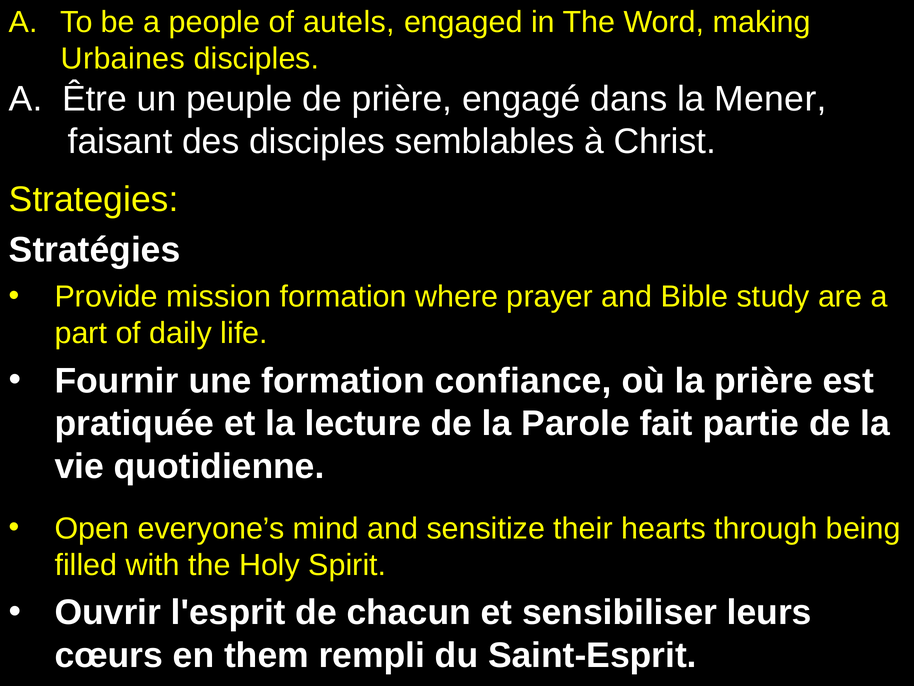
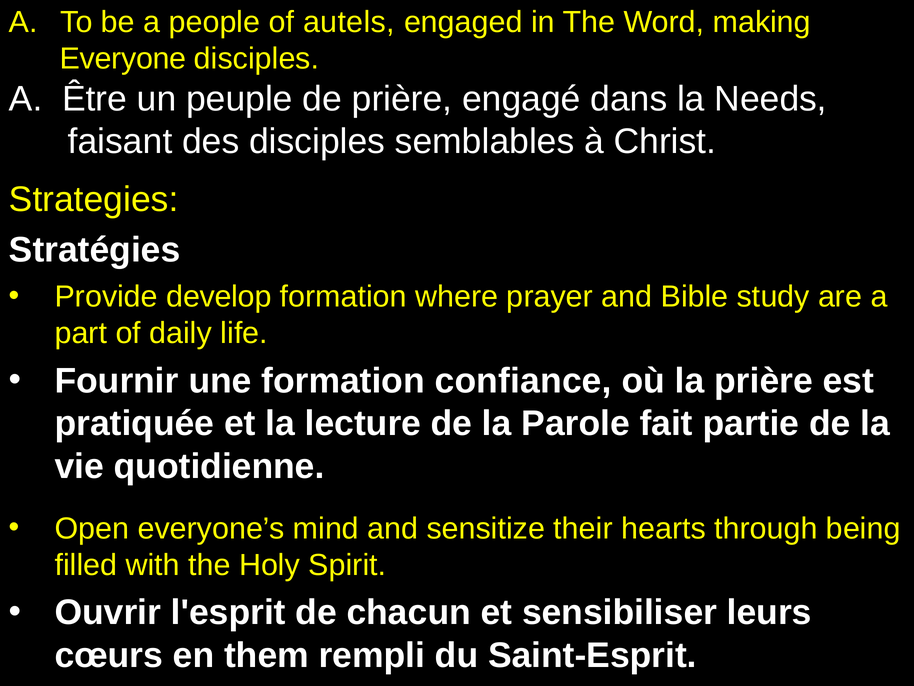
Urbaines: Urbaines -> Everyone
Mener: Mener -> Needs
mission: mission -> develop
